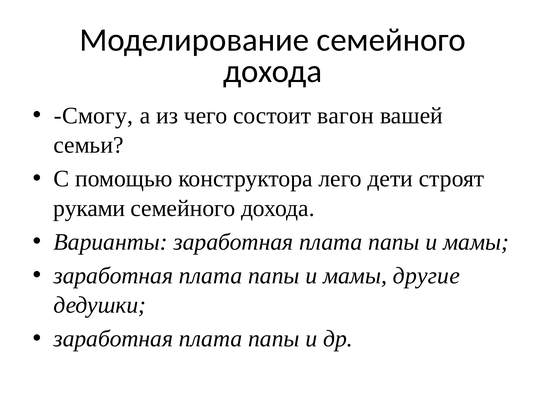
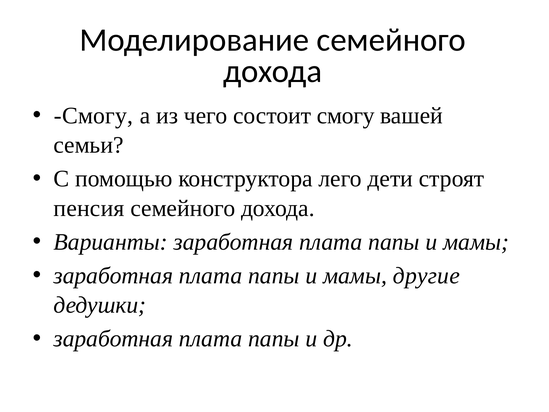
состоит вагон: вагон -> смогу
руками: руками -> пенсия
